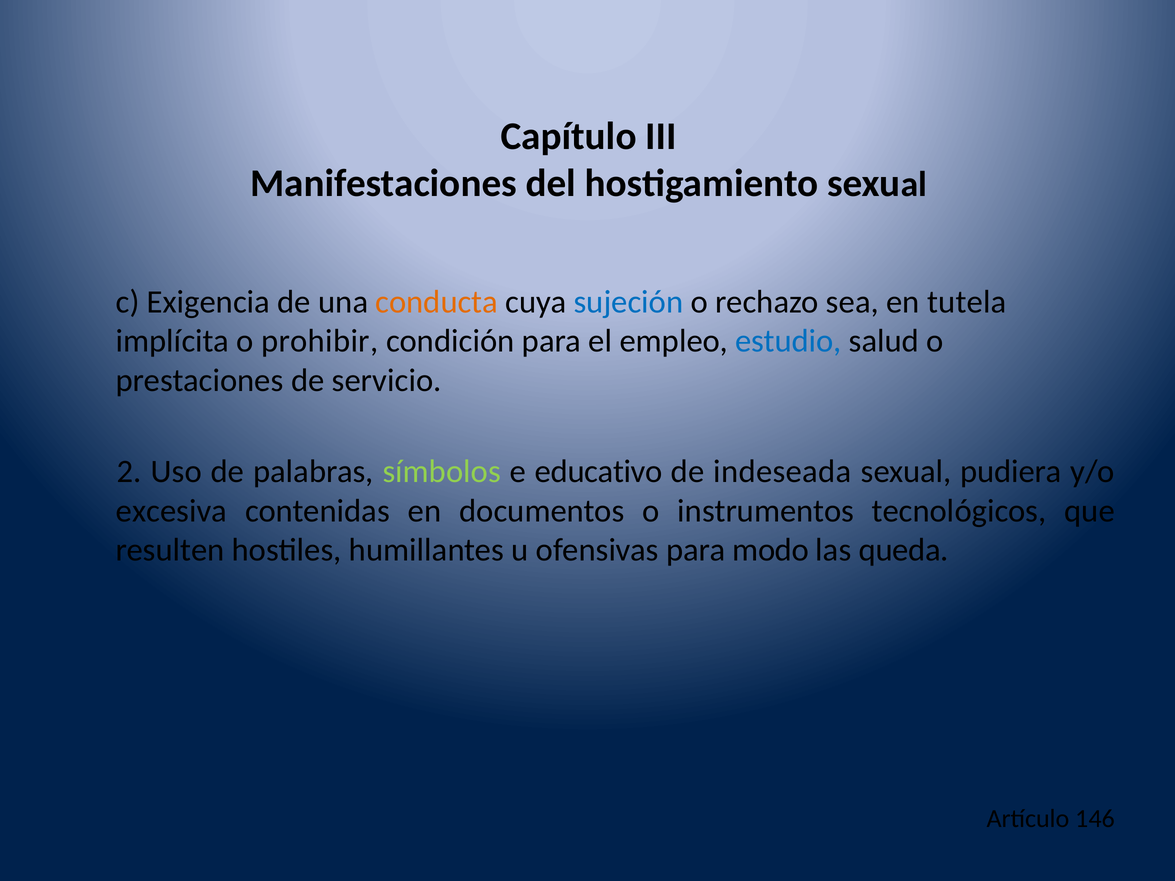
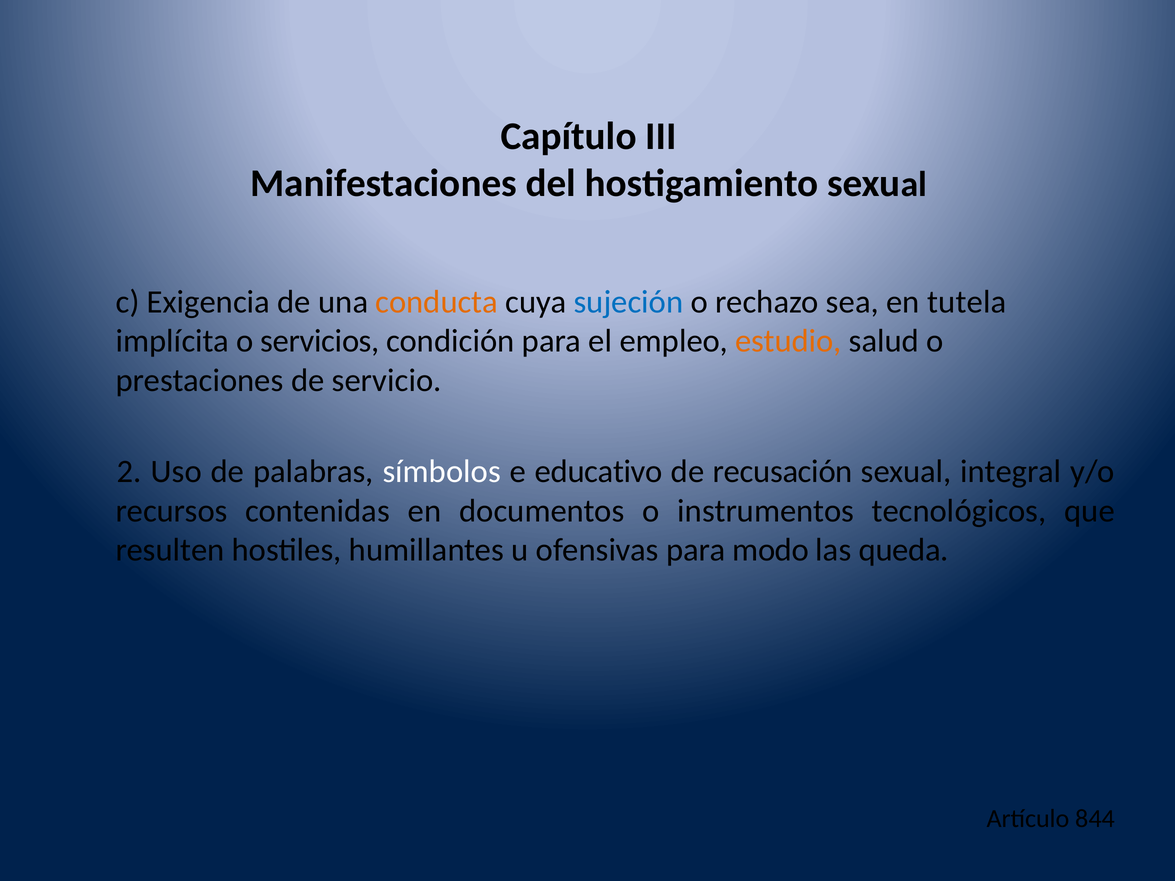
prohibir: prohibir -> servicios
estudio colour: blue -> orange
símbolos colour: light green -> white
indeseada: indeseada -> recusación
pudiera: pudiera -> integral
excesiva: excesiva -> recursos
146: 146 -> 844
